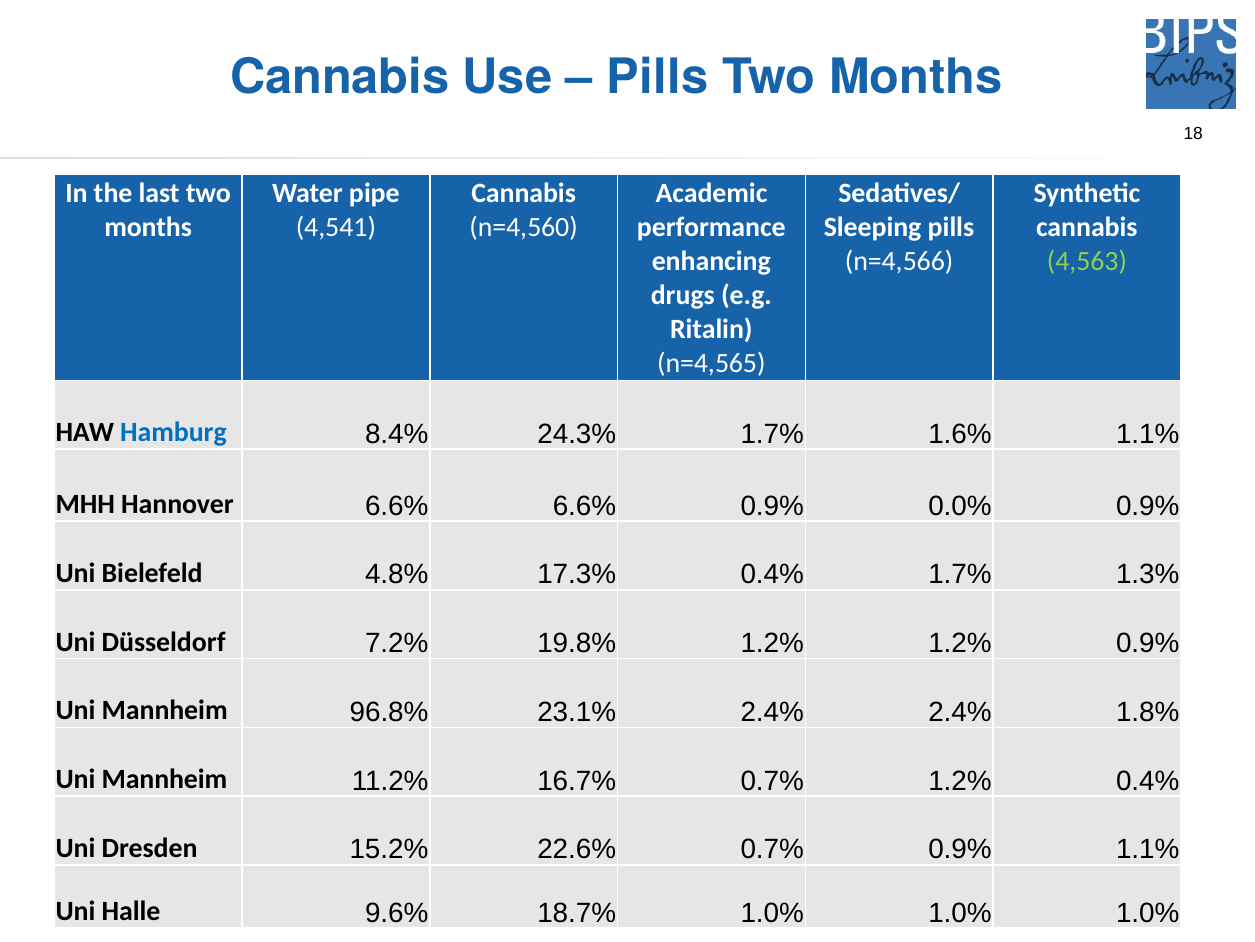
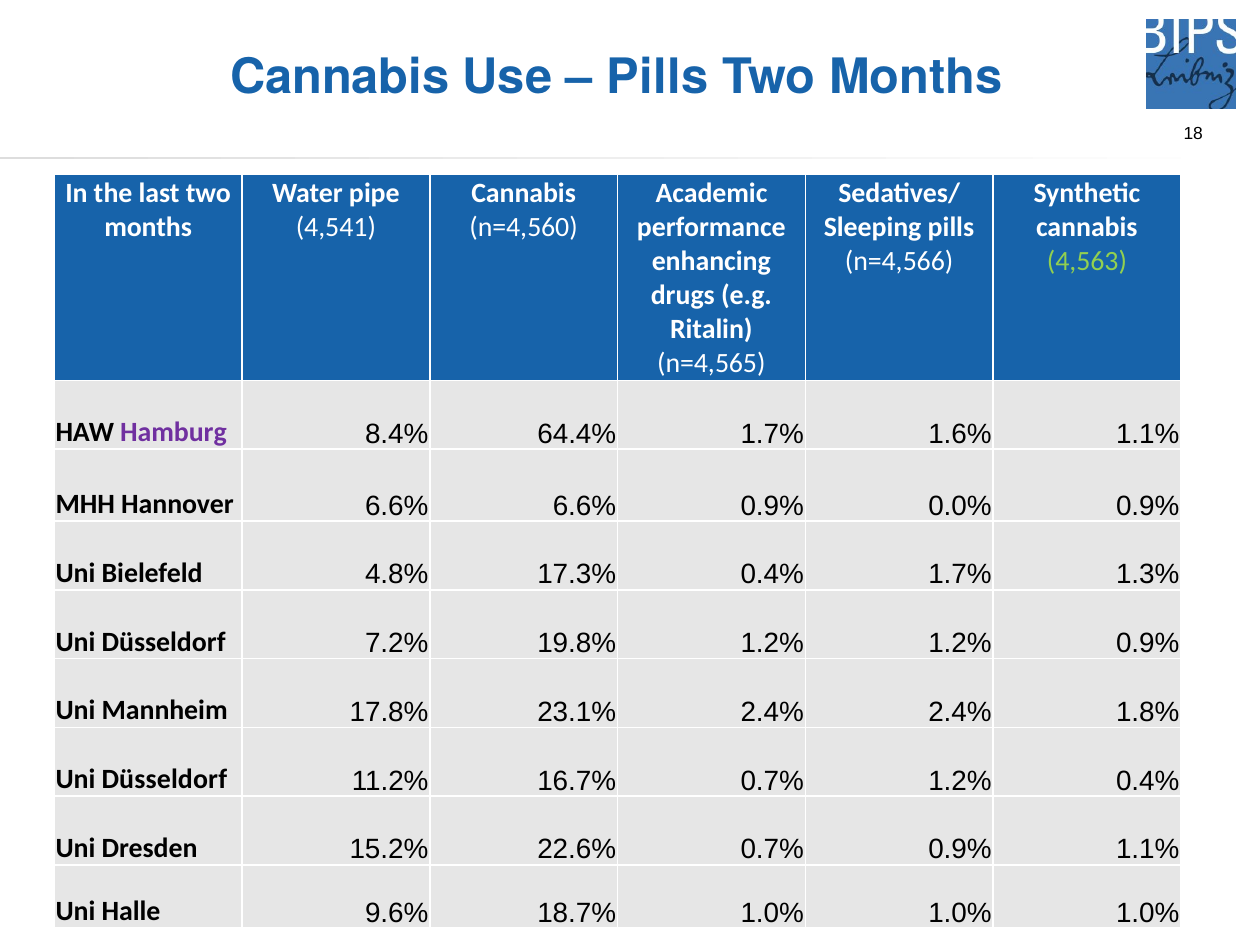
Hamburg colour: blue -> purple
24.3%: 24.3% -> 64.4%
96.8%: 96.8% -> 17.8%
Mannheim at (164, 779): Mannheim -> Düsseldorf
